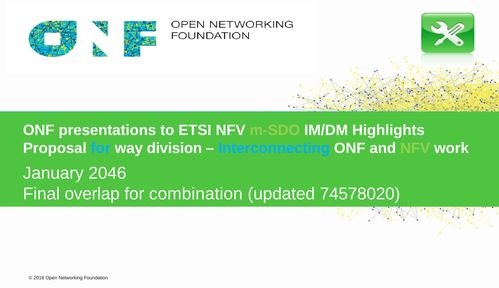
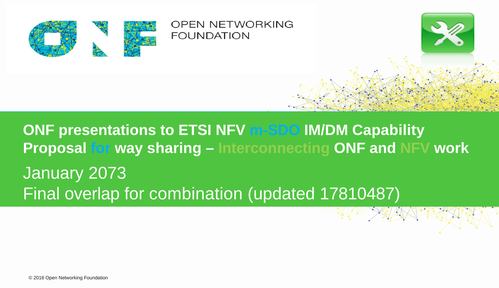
m-SDO colour: light green -> light blue
Highlights: Highlights -> Capability
division: division -> sharing
Interconnecting colour: light blue -> light green
2046: 2046 -> 2073
74578020: 74578020 -> 17810487
